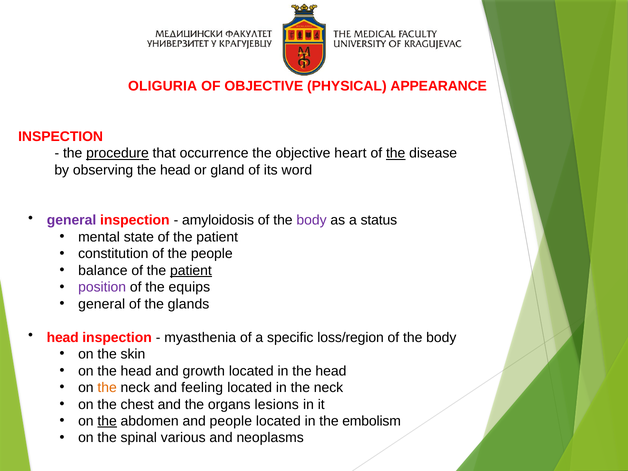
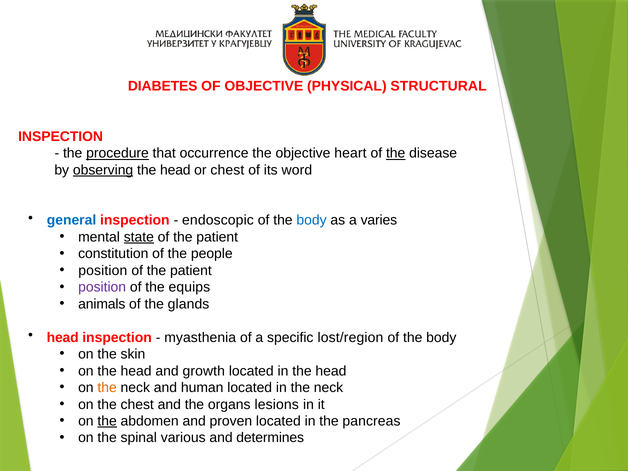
OLIGURIA: OLIGURIA -> DIABETES
APPEARANCE: APPEARANCE -> STRUCTURAL
observing underline: none -> present
or gland: gland -> chest
general at (72, 220) colour: purple -> blue
amyloidosis: amyloidosis -> endoscopic
body at (312, 220) colour: purple -> blue
status: status -> varies
state underline: none -> present
balance at (103, 271): balance -> position
patient at (191, 271) underline: present -> none
general at (102, 304): general -> animals
loss/region: loss/region -> lost/region
feeling: feeling -> human
and people: people -> proven
embolism: embolism -> pancreas
neoplasms: neoplasms -> determines
